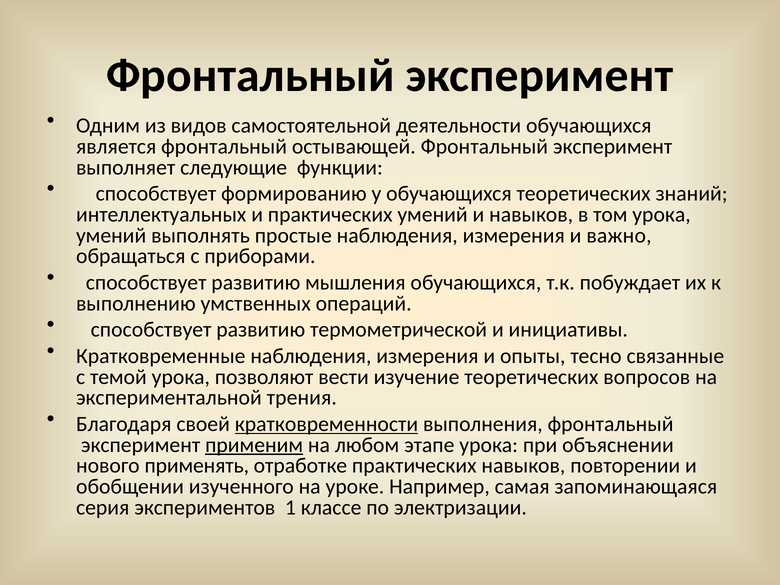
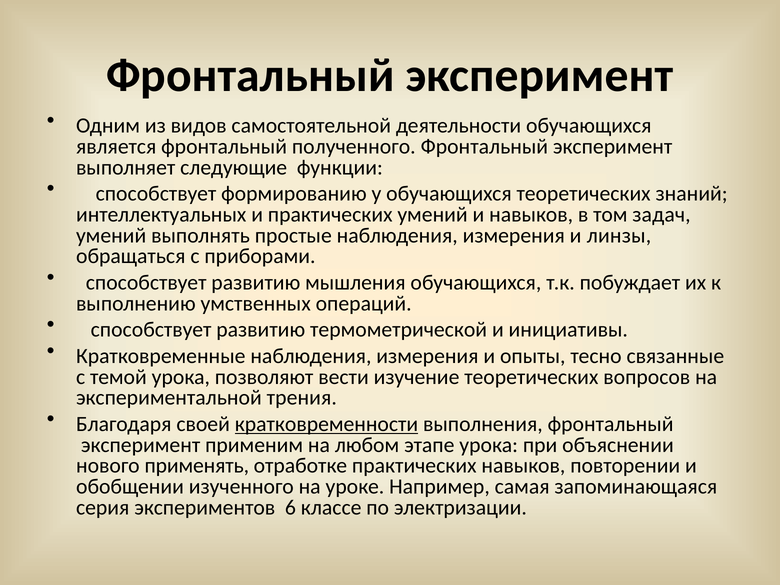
остывающей: остывающей -> полученного
том урока: урока -> задач
важно: важно -> линзы
применим underline: present -> none
1: 1 -> 6
